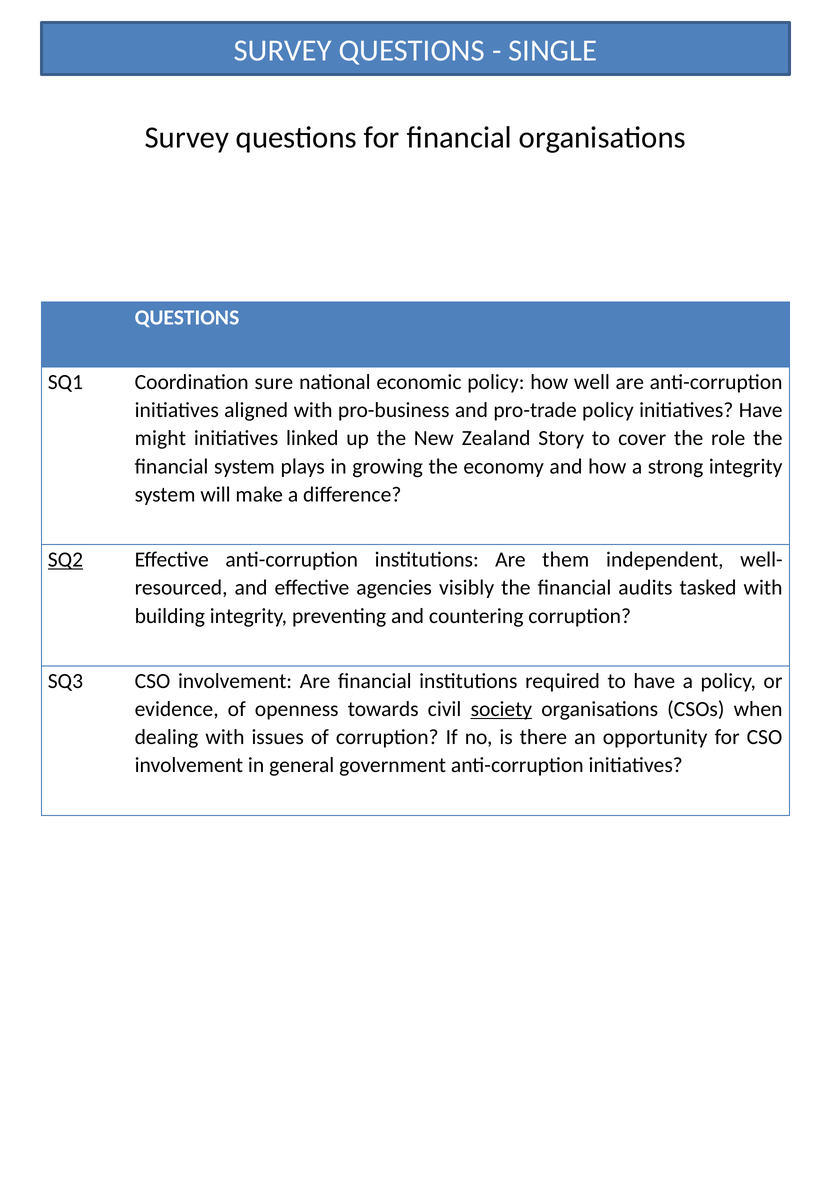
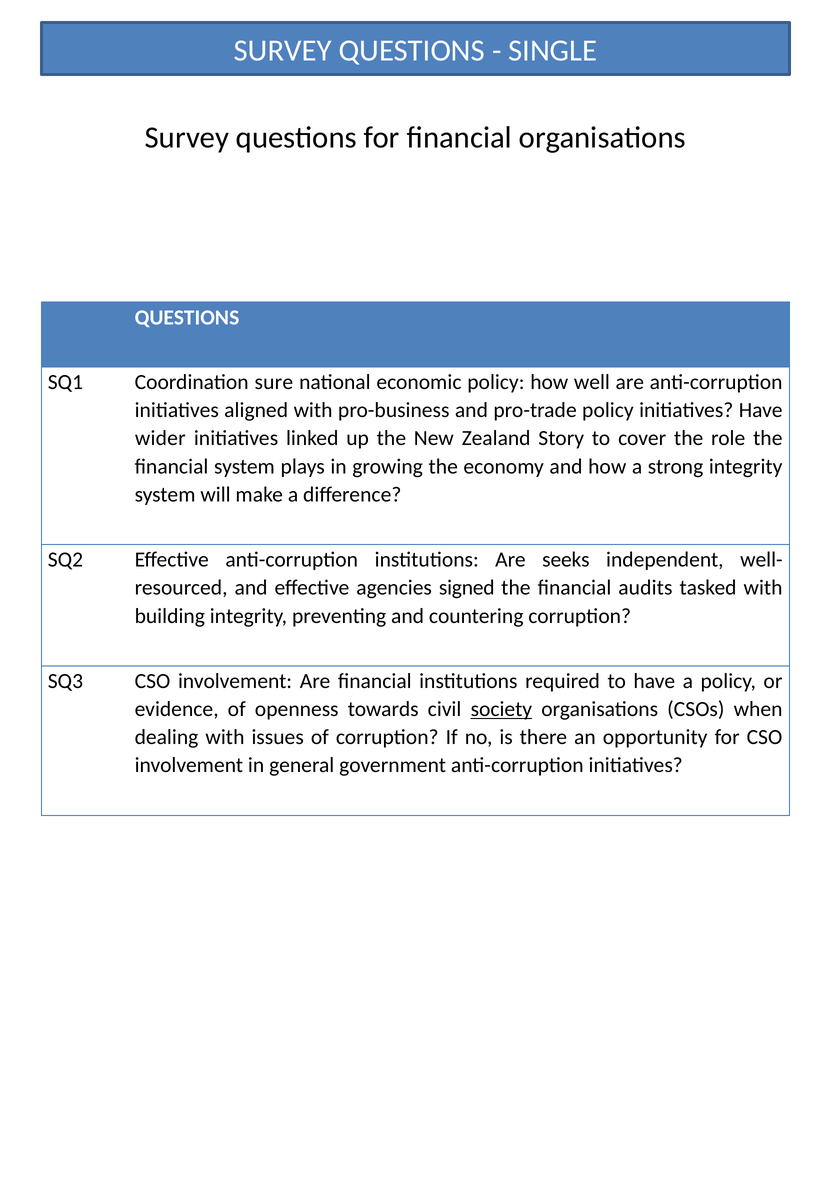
might: might -> wider
SQ2 underline: present -> none
them: them -> seeks
visibly: visibly -> signed
